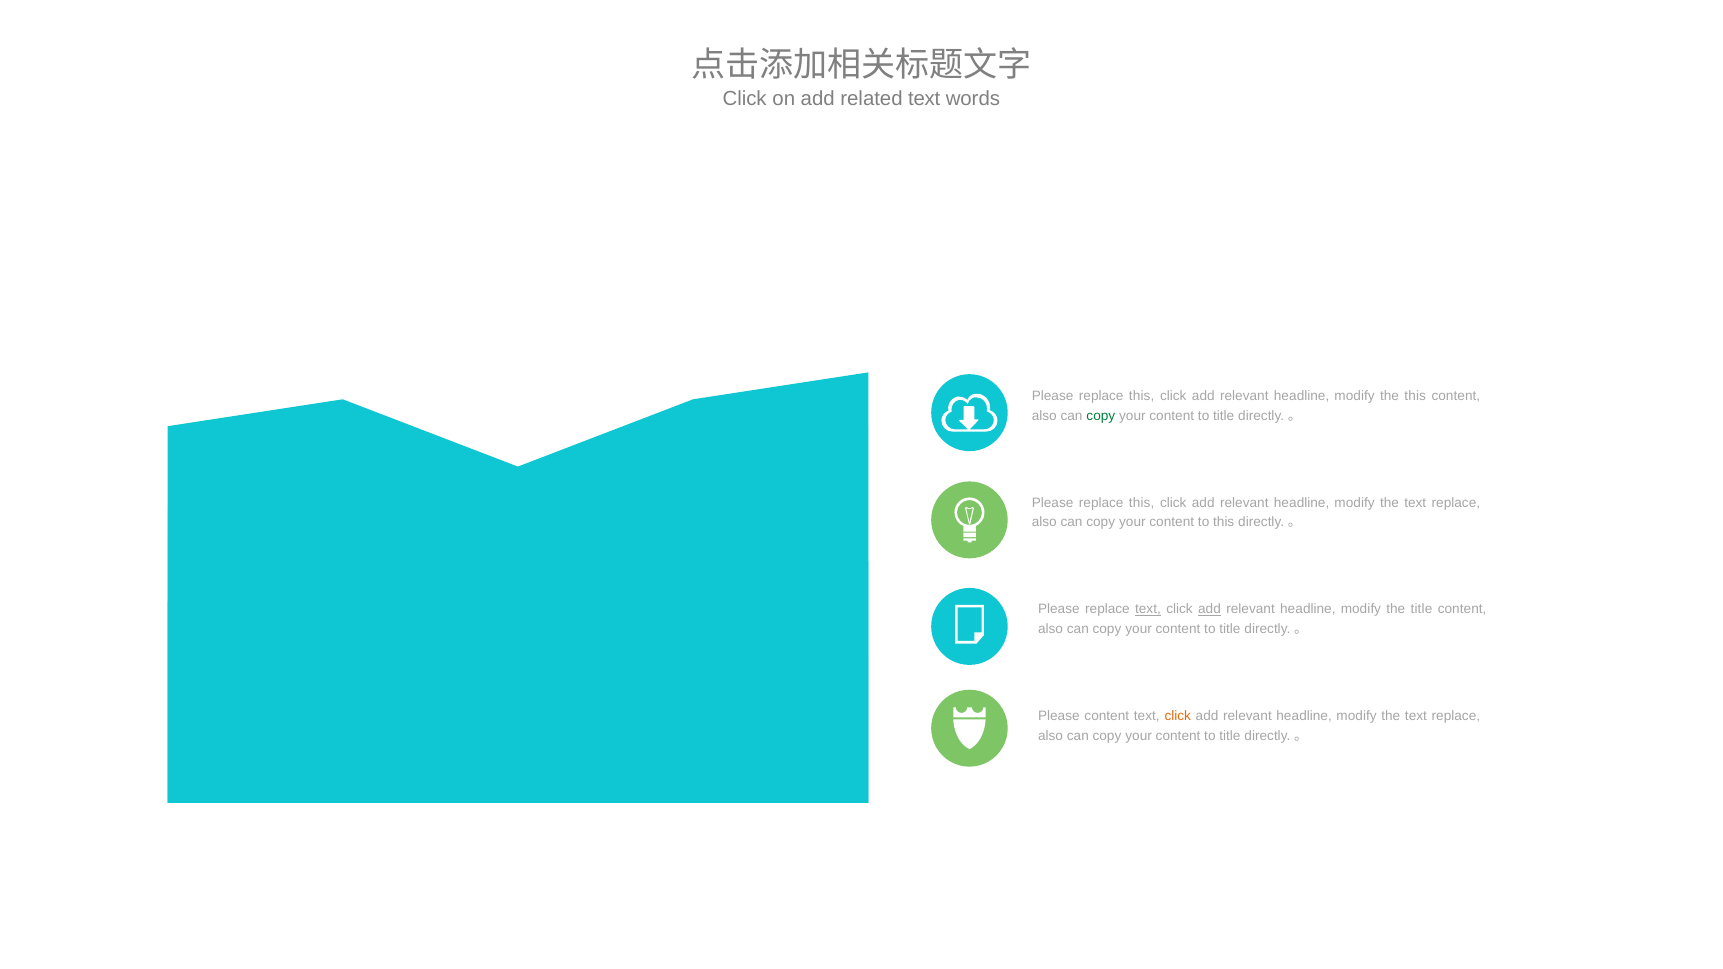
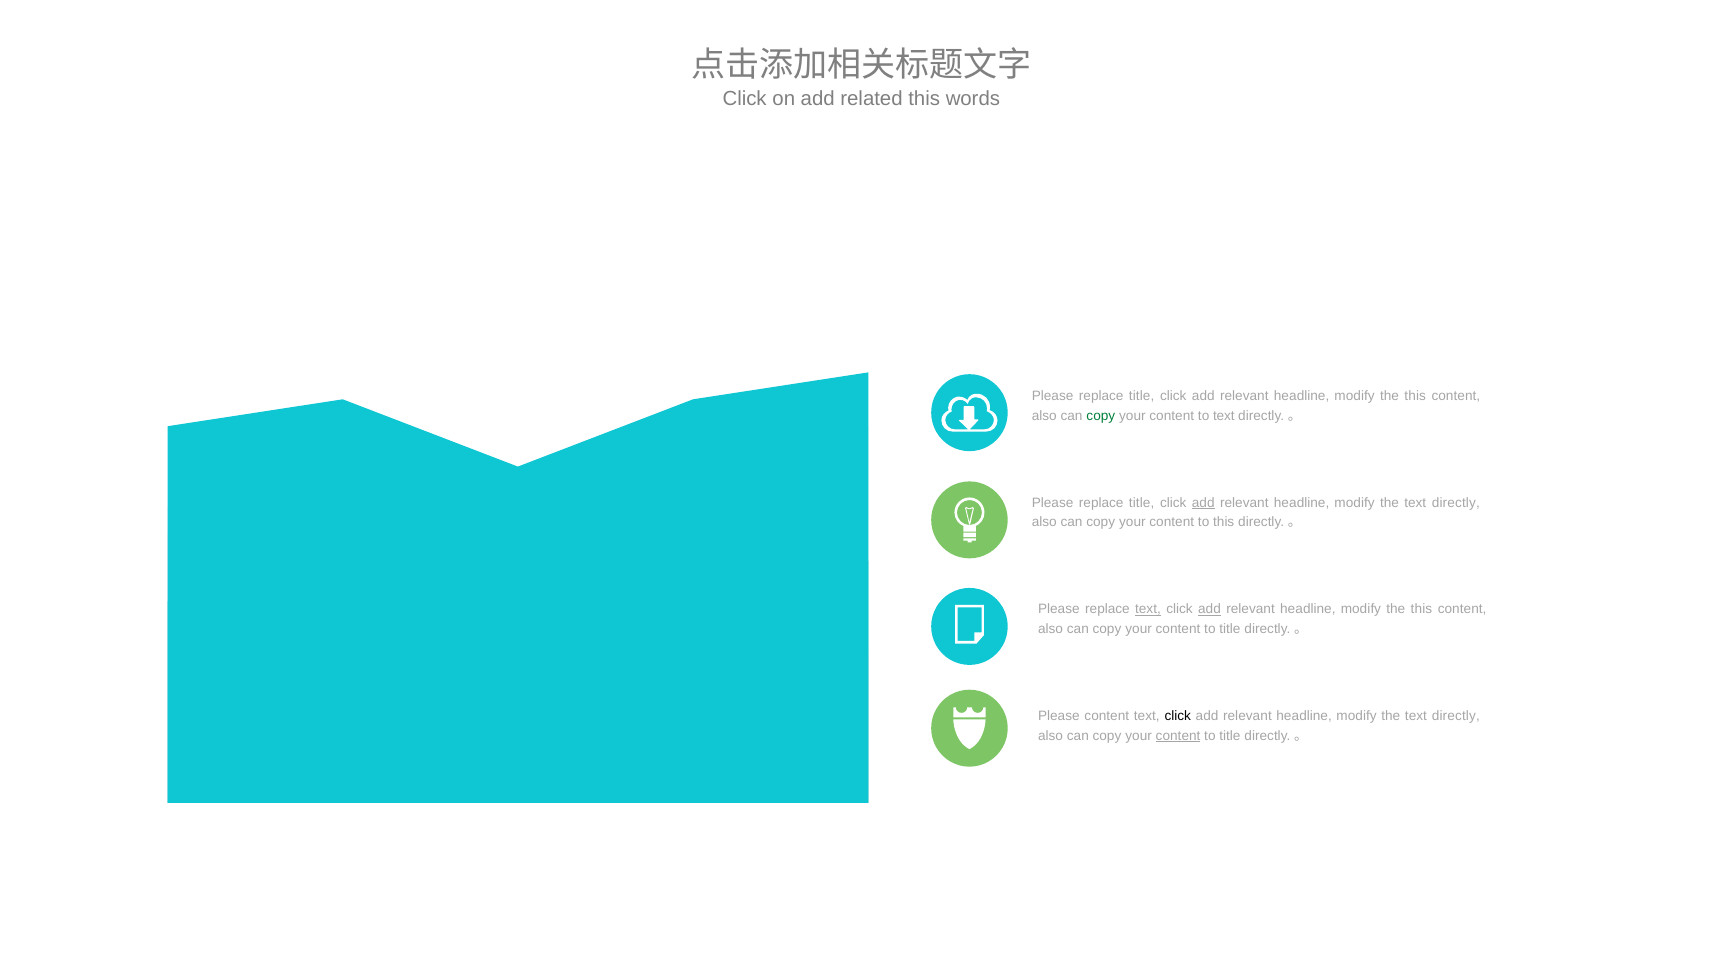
related text: text -> this
this at (1142, 396): this -> title
title at (1224, 416): title -> text
this at (1142, 503): this -> title
add at (1203, 503) underline: none -> present
replace at (1456, 503): replace -> directly
title at (1421, 610): title -> this
click at (1178, 716) colour: orange -> black
replace at (1456, 716): replace -> directly
content at (1178, 736) underline: none -> present
